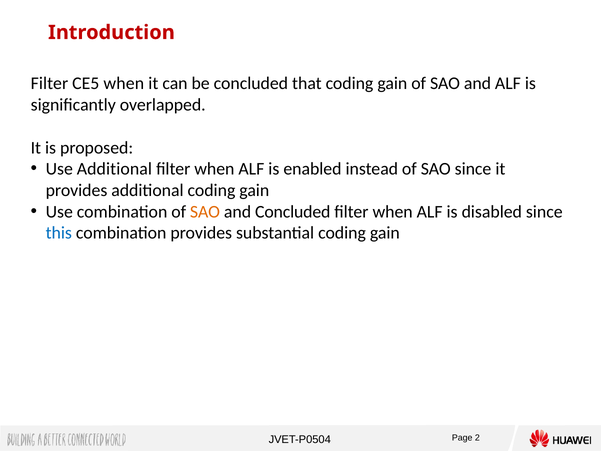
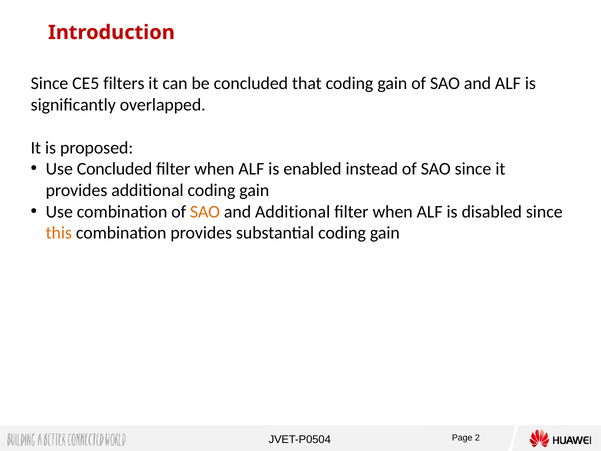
Filter at (49, 83): Filter -> Since
CE5 when: when -> filters
Use Additional: Additional -> Concluded
and Concluded: Concluded -> Additional
this colour: blue -> orange
